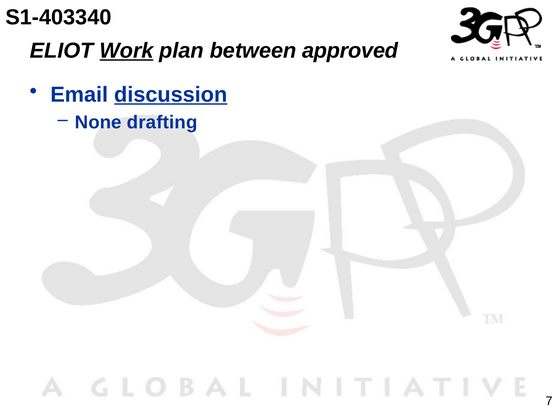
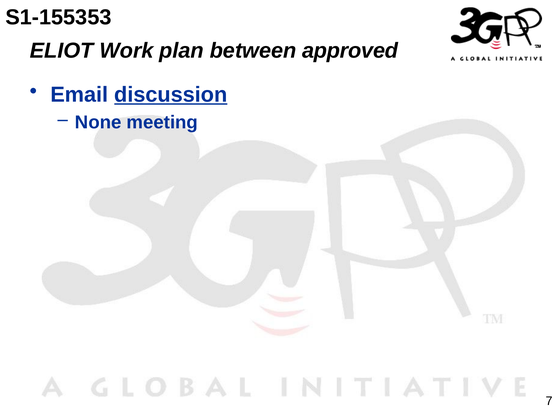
S1-403340: S1-403340 -> S1-155353
Work underline: present -> none
drafting: drafting -> meeting
